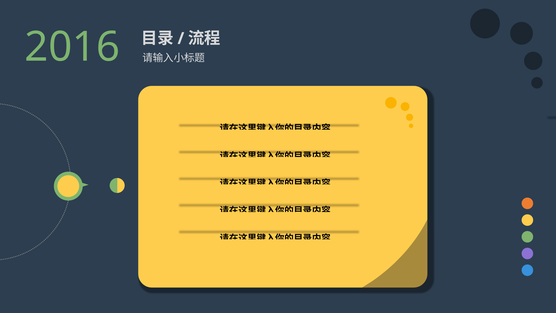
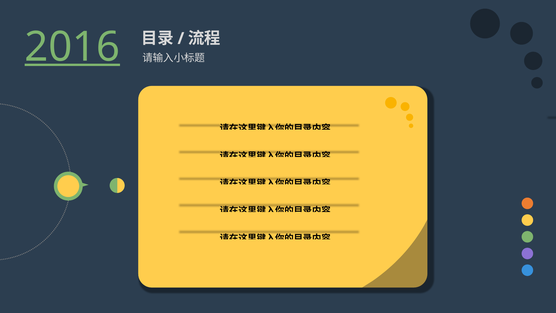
2016 underline: none -> present
